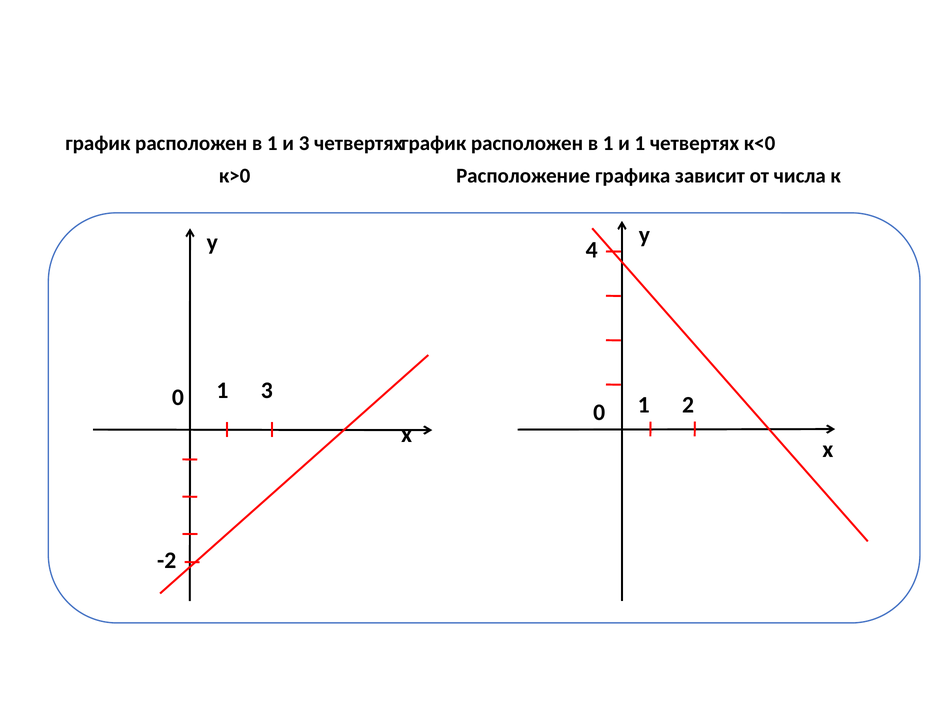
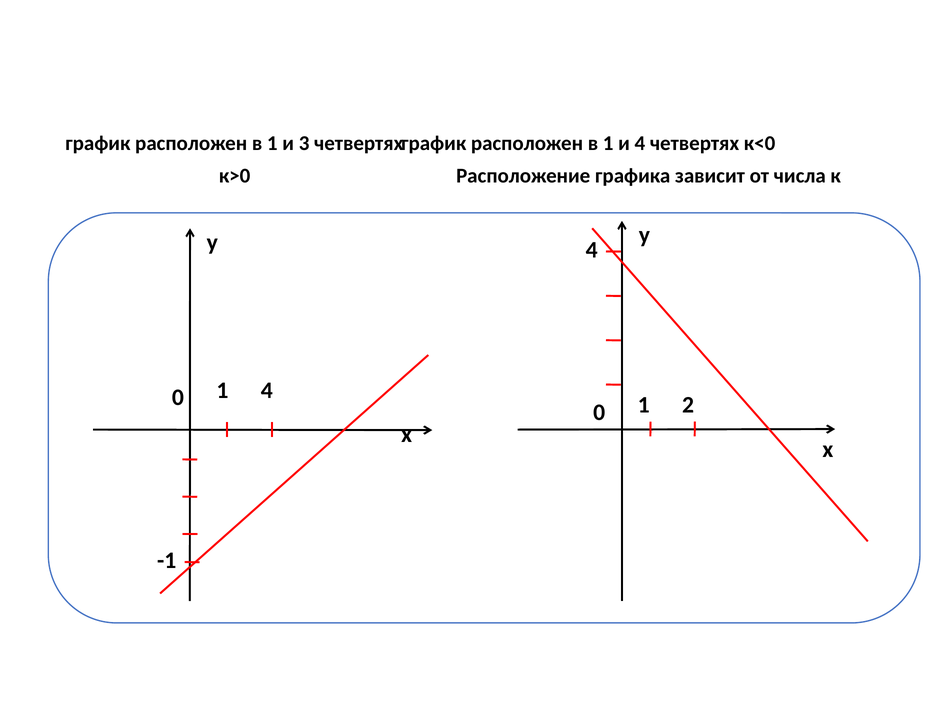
и 1: 1 -> 4
1 3: 3 -> 4
-2: -2 -> -1
